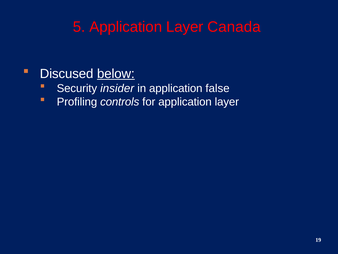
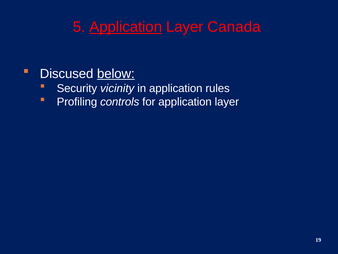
Application at (126, 27) underline: none -> present
insider: insider -> vicinity
false: false -> rules
